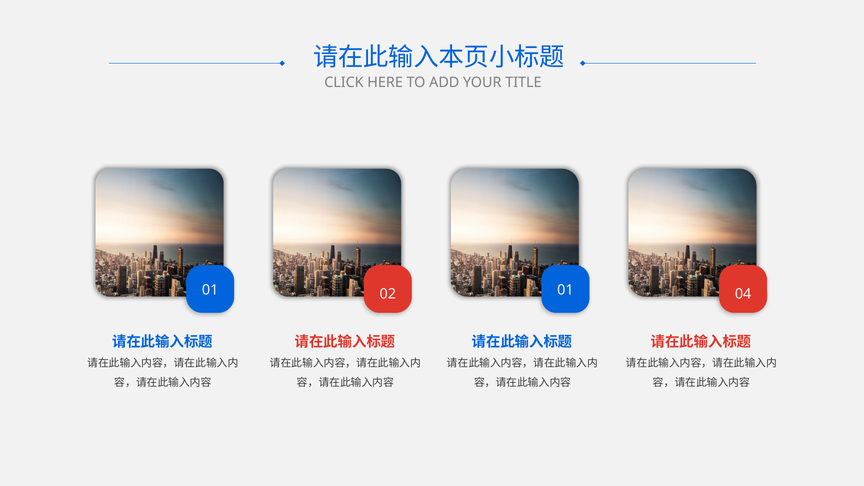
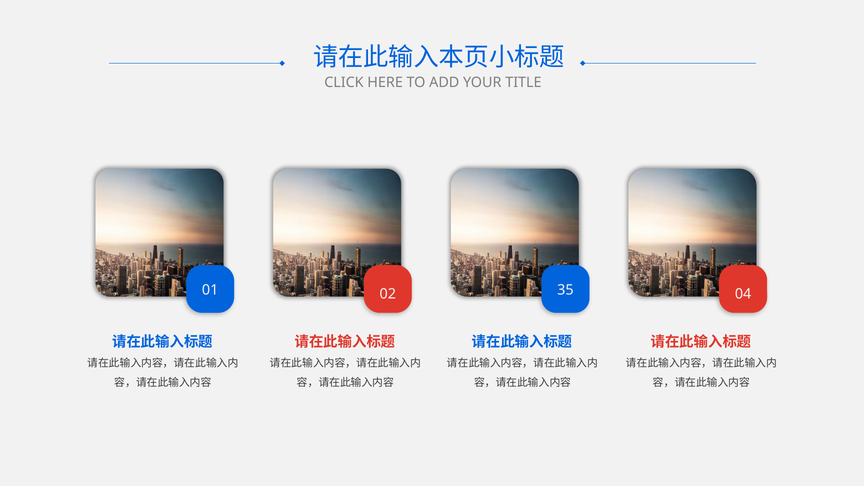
02 01: 01 -> 35
